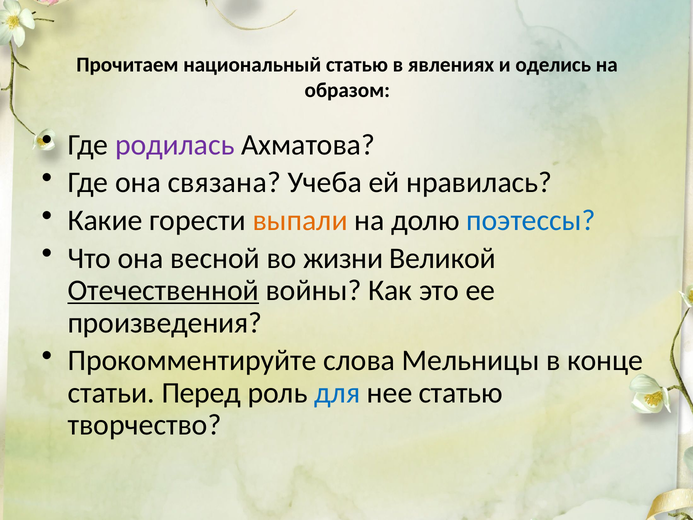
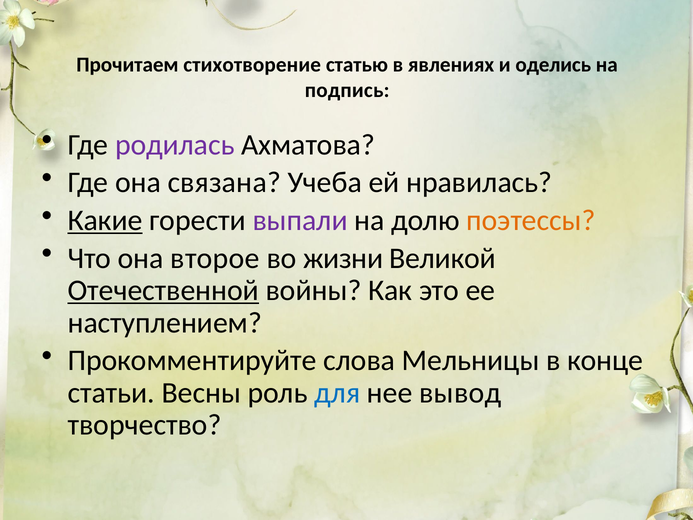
национальный: национальный -> стихотворение
образом: образом -> подпись
Какие underline: none -> present
выпали colour: orange -> purple
поэтессы colour: blue -> orange
весной: весной -> второе
произведения: произведения -> наступлением
Перед: Перед -> Весны
нее статью: статью -> вывод
